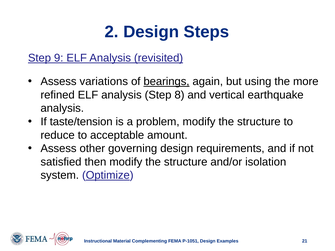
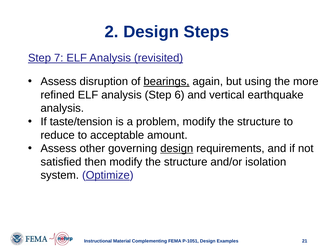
9: 9 -> 7
variations: variations -> disruption
8: 8 -> 6
design at (177, 149) underline: none -> present
